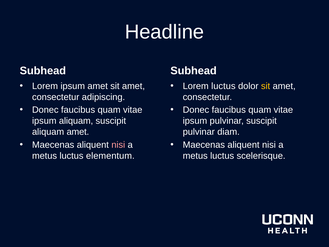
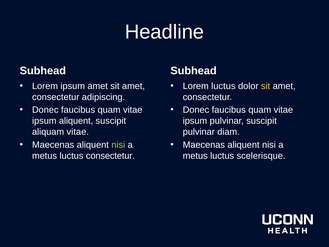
ipsum aliquam: aliquam -> aliquent
aliquam amet: amet -> vitae
nisi at (118, 145) colour: pink -> light green
luctus elementum: elementum -> consectetur
